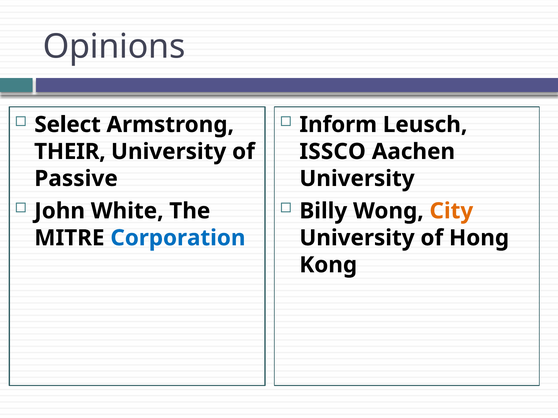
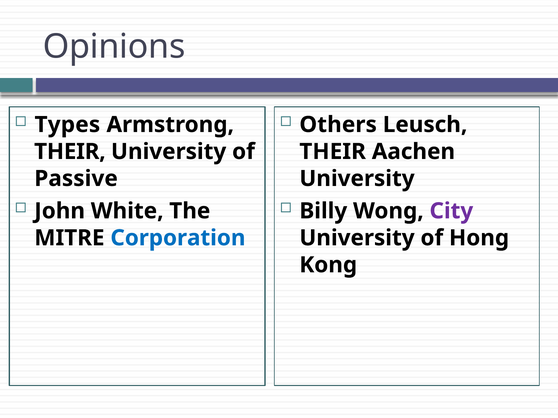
Select: Select -> Types
Inform: Inform -> Others
ISSCO at (333, 152): ISSCO -> THEIR
City colour: orange -> purple
